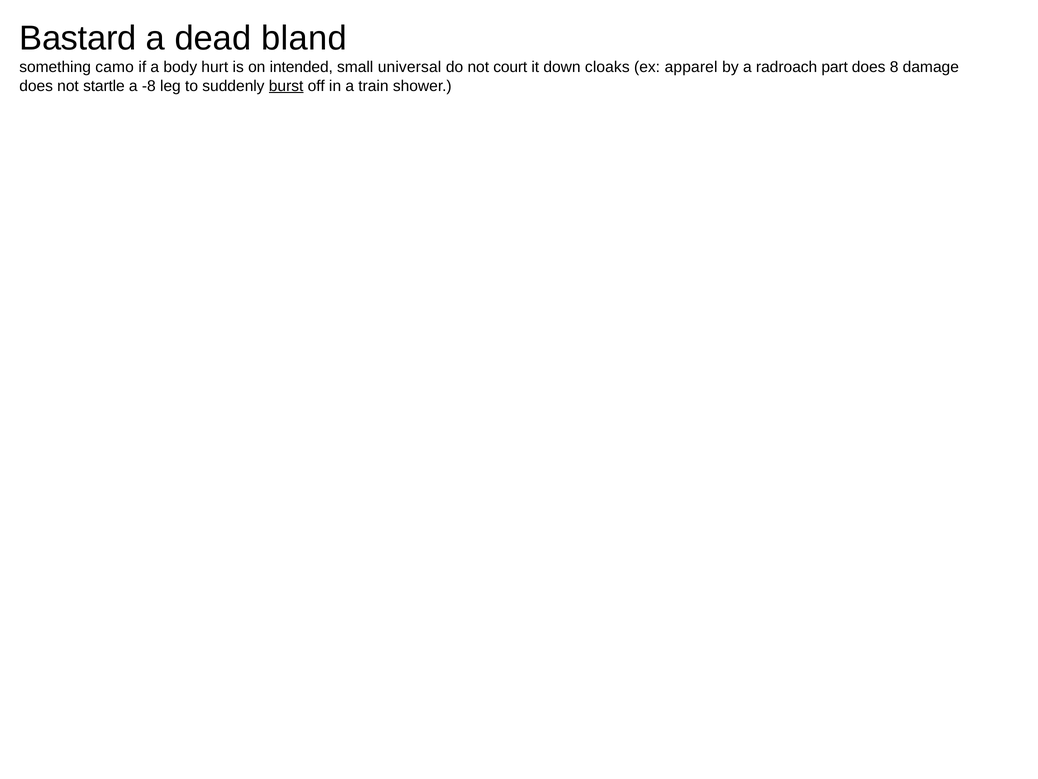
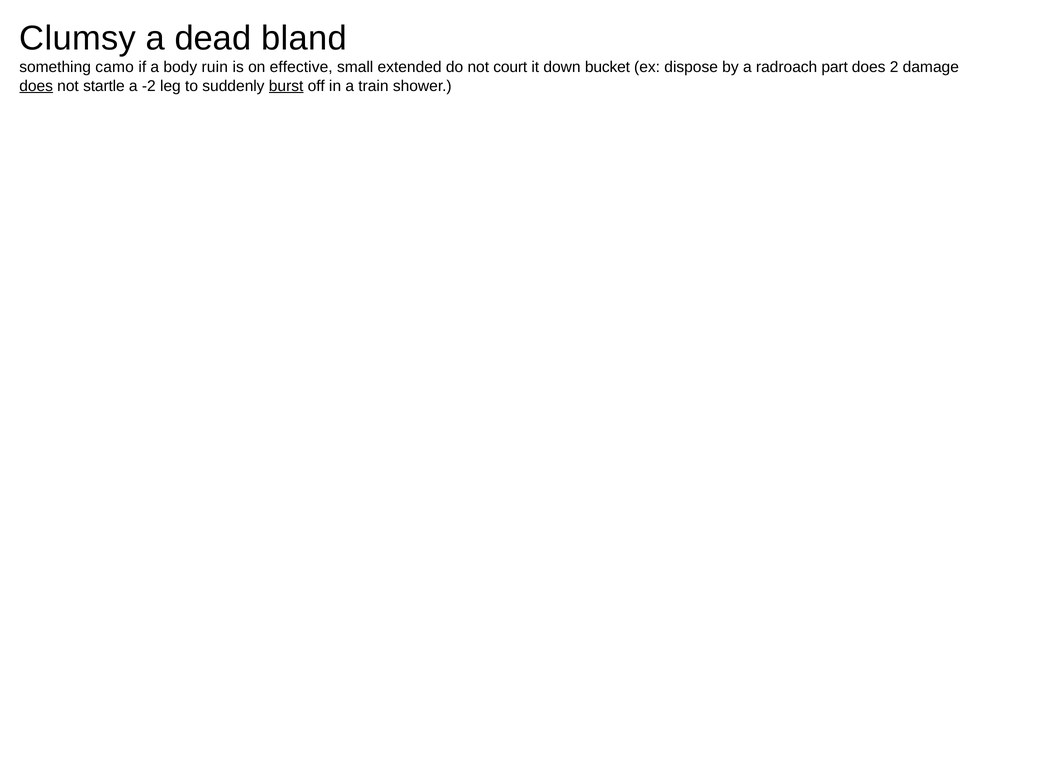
Bastard: Bastard -> Clumsy
hurt: hurt -> ruin
intended: intended -> effective
universal: universal -> extended
cloaks: cloaks -> bucket
apparel: apparel -> dispose
8: 8 -> 2
does at (36, 86) underline: none -> present
-8: -8 -> -2
